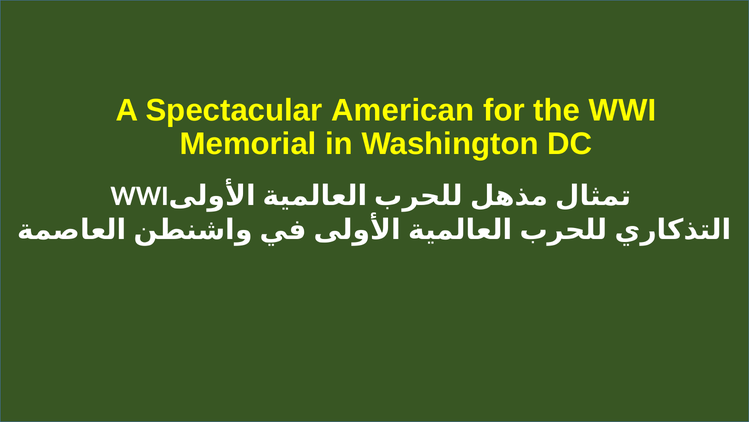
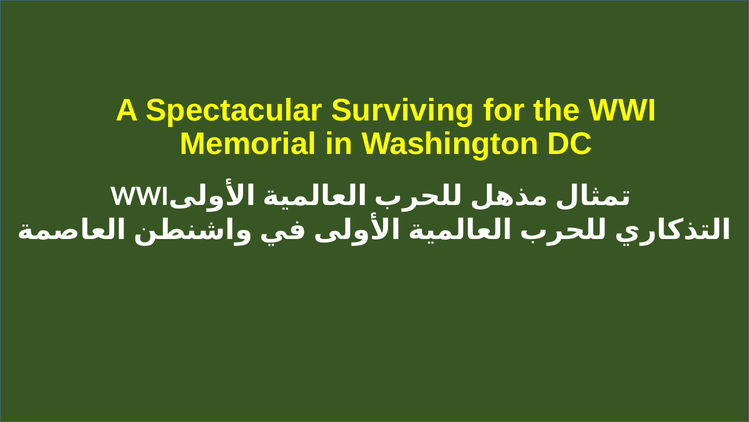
American: American -> Surviving
